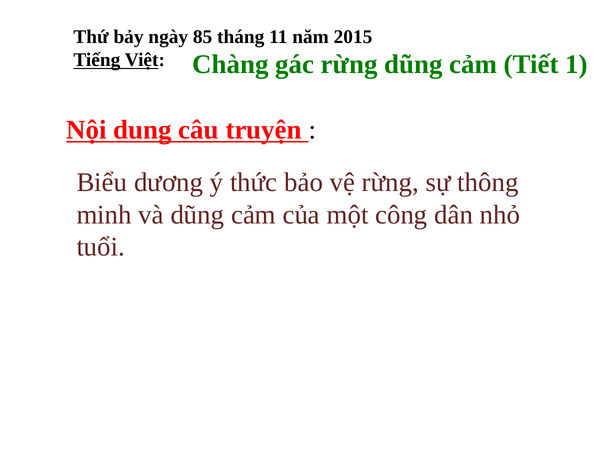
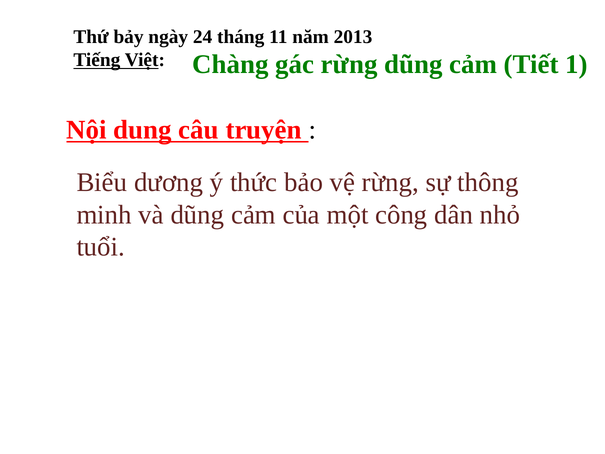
85: 85 -> 24
2015: 2015 -> 2013
